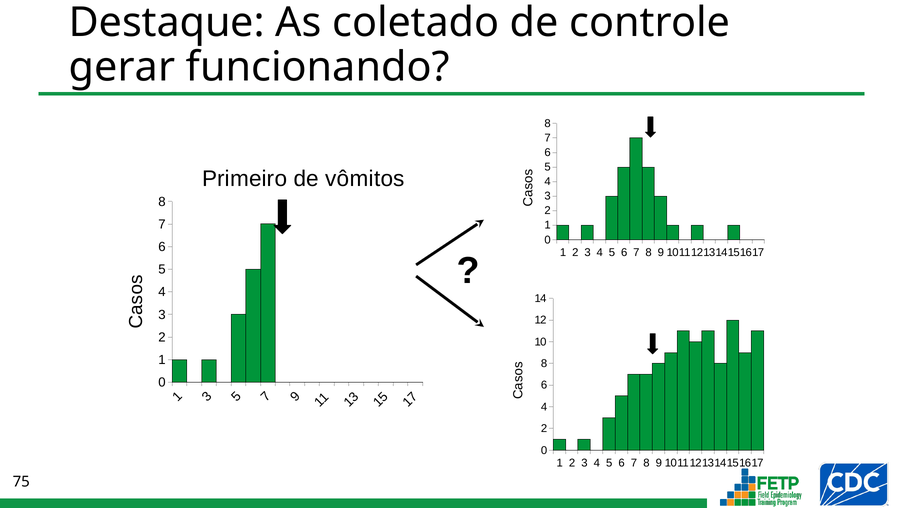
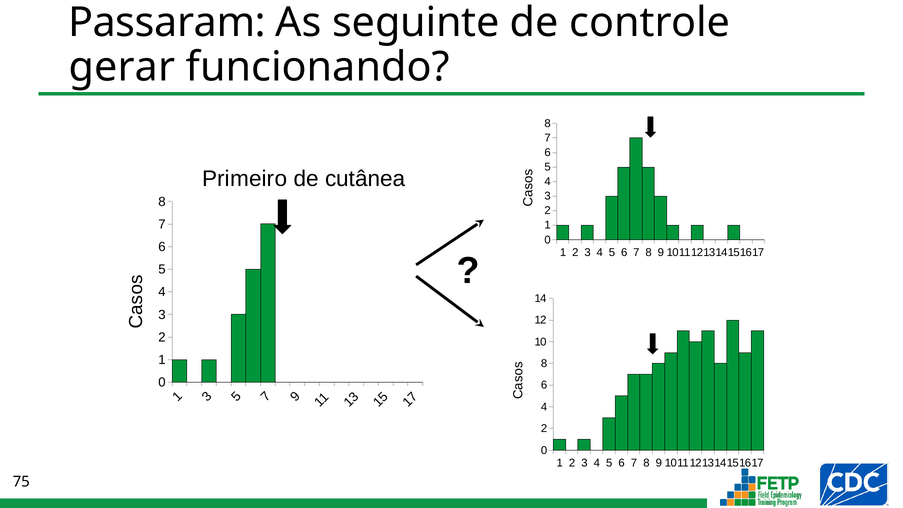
Destaque: Destaque -> Passaram
coletado: coletado -> seguinte
vômitos: vômitos -> cutânea
